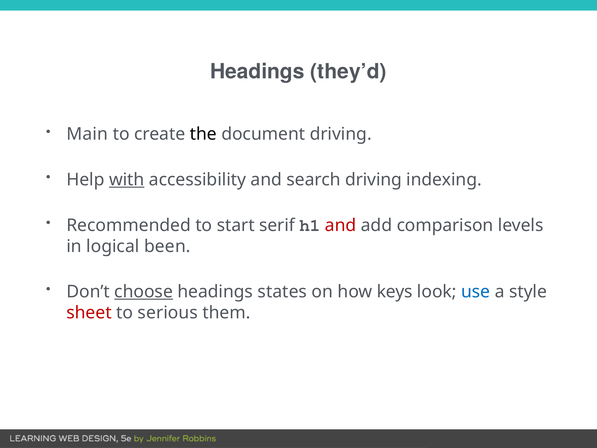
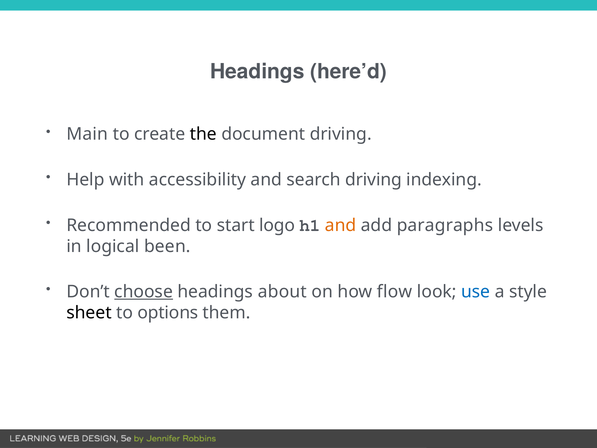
they’d: they’d -> here’d
with underline: present -> none
serif: serif -> logo
and at (341, 225) colour: red -> orange
comparison: comparison -> paragraphs
states: states -> about
keys: keys -> flow
sheet colour: red -> black
serious: serious -> options
